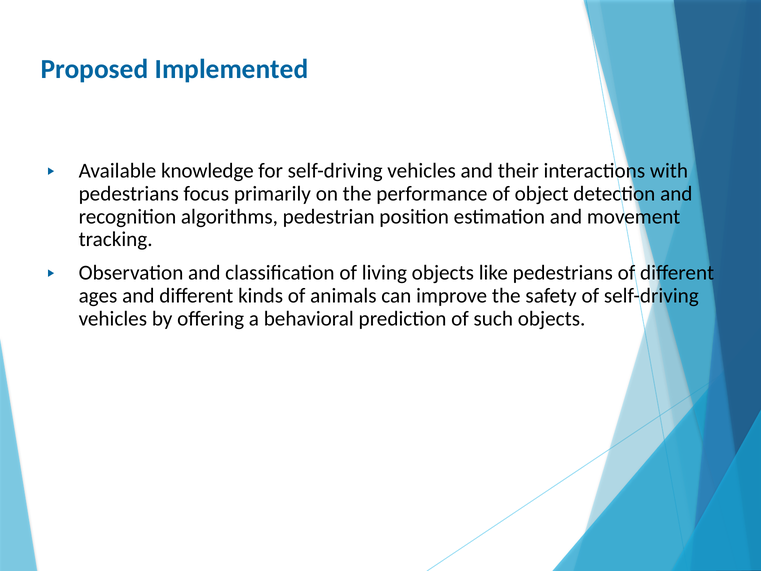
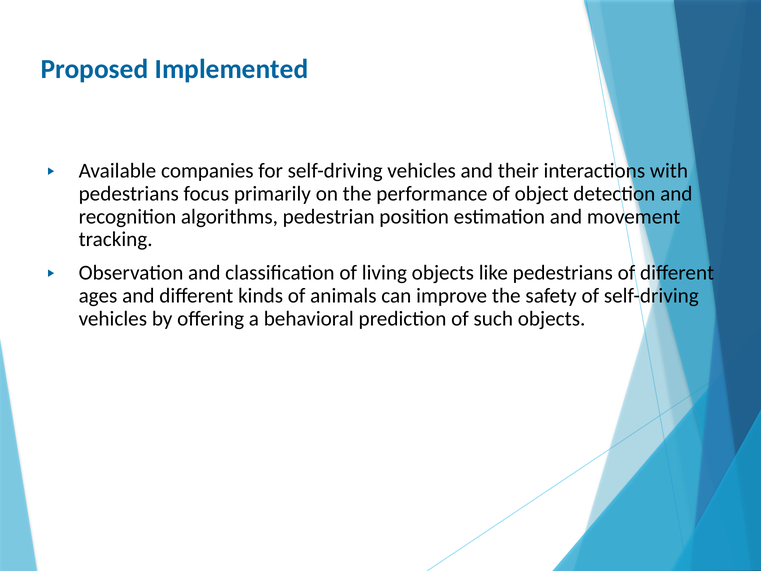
knowledge: knowledge -> companies
